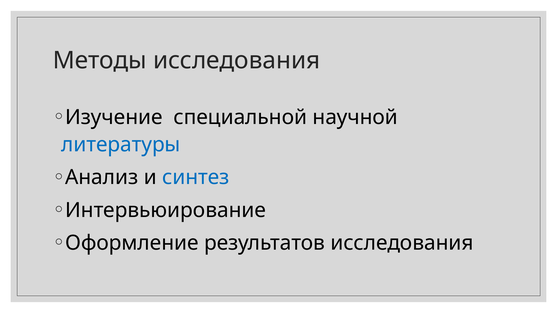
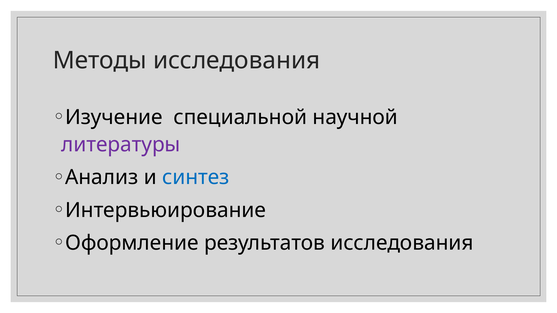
литературы colour: blue -> purple
